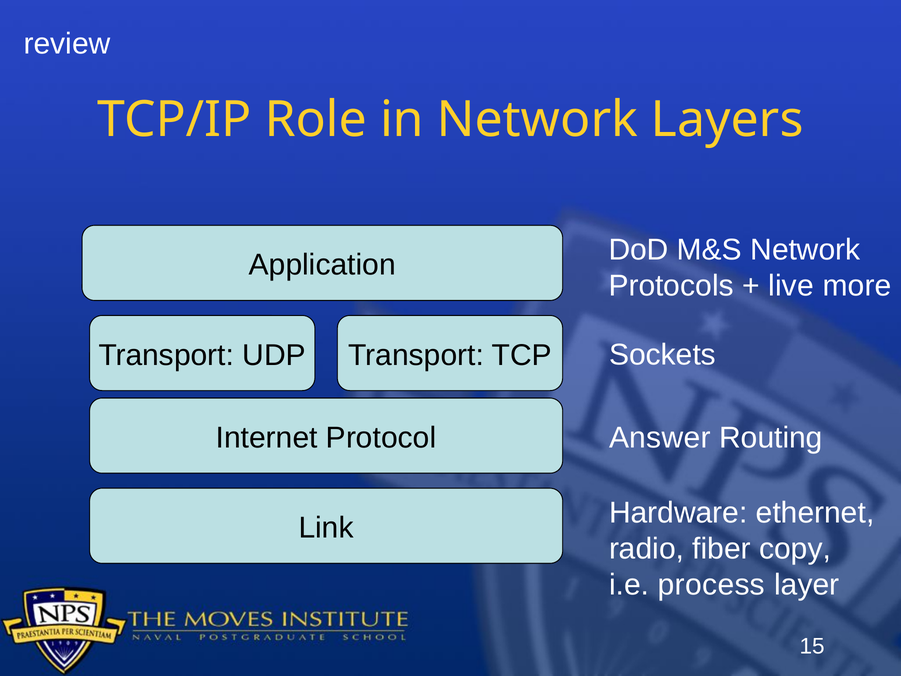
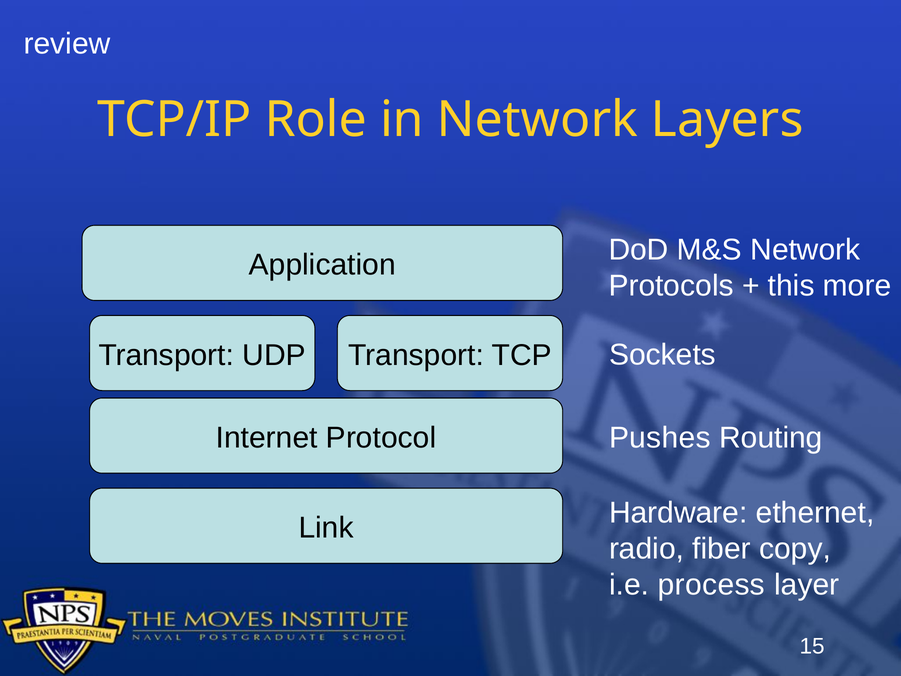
live: live -> this
Answer: Answer -> Pushes
